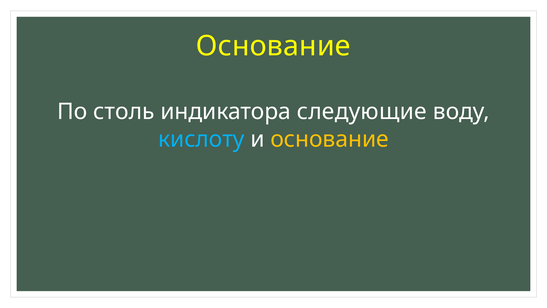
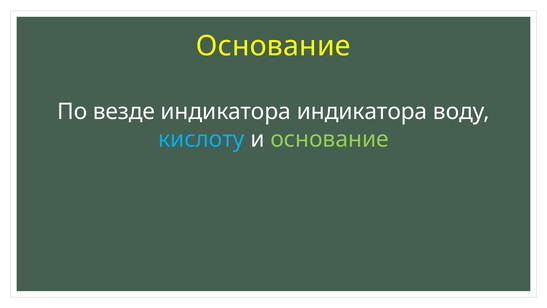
столь: столь -> везде
индикатора следующие: следующие -> индикатора
основание at (330, 139) colour: yellow -> light green
